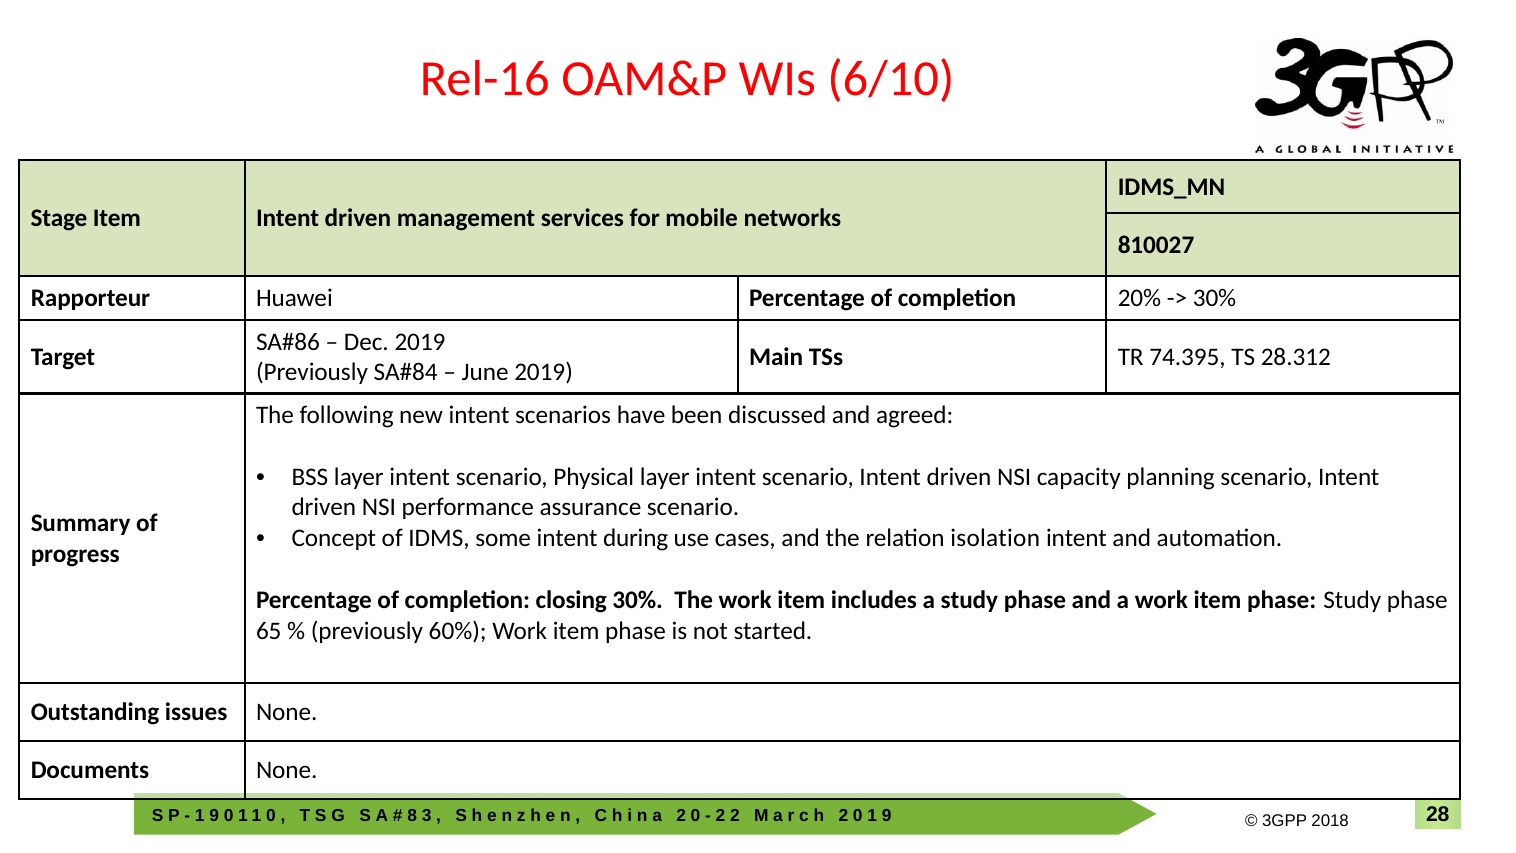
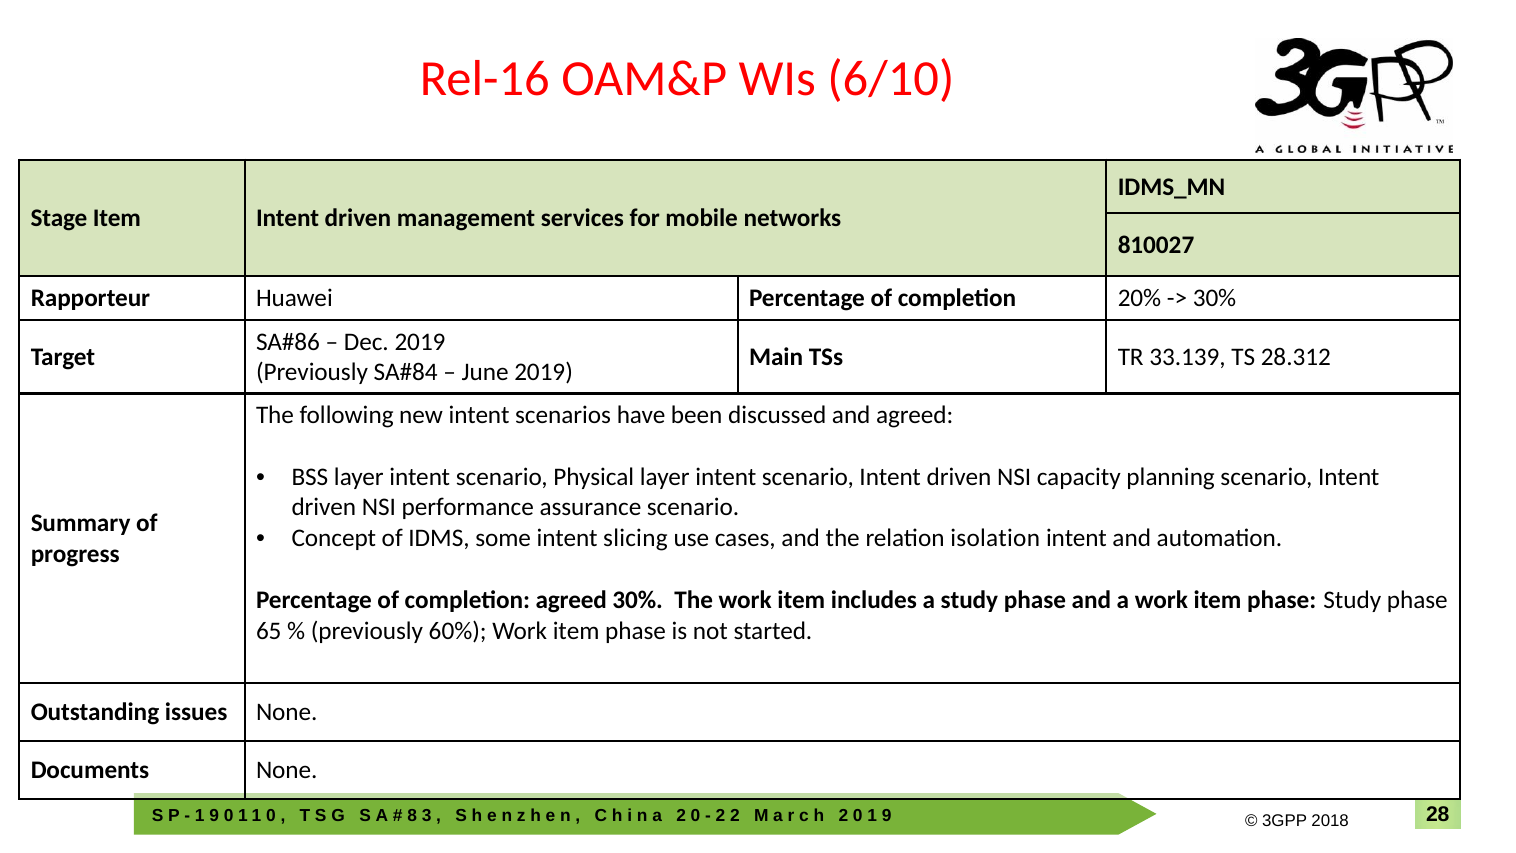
74.395: 74.395 -> 33.139
during: during -> slicing
completion closing: closing -> agreed
